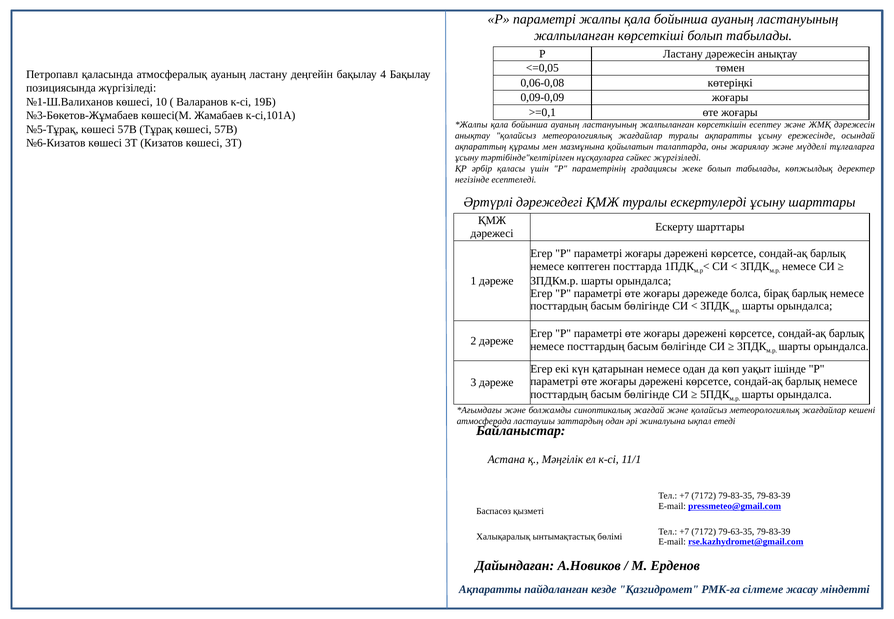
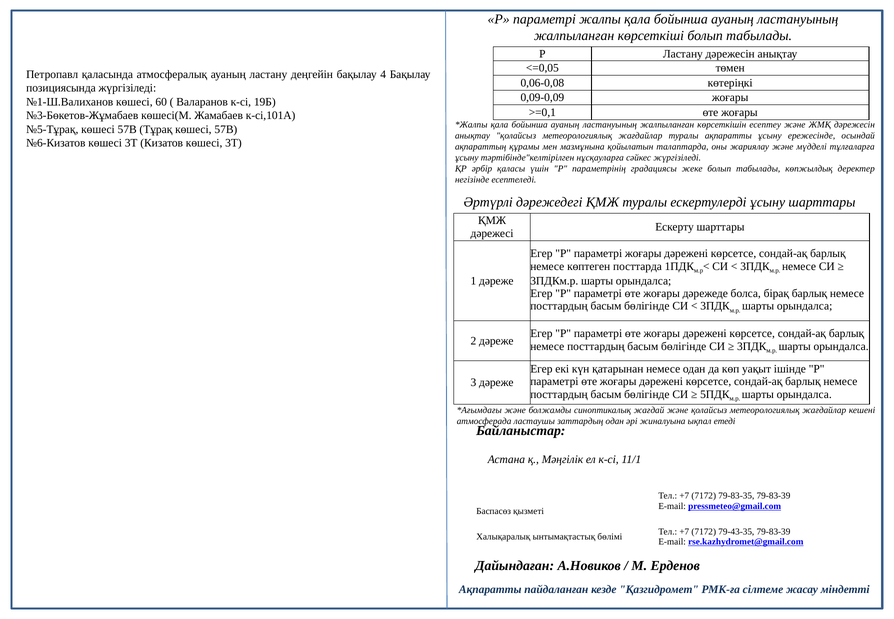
10: 10 -> 60
79-63-35: 79-63-35 -> 79-43-35
